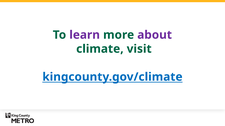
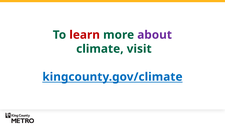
learn colour: purple -> red
